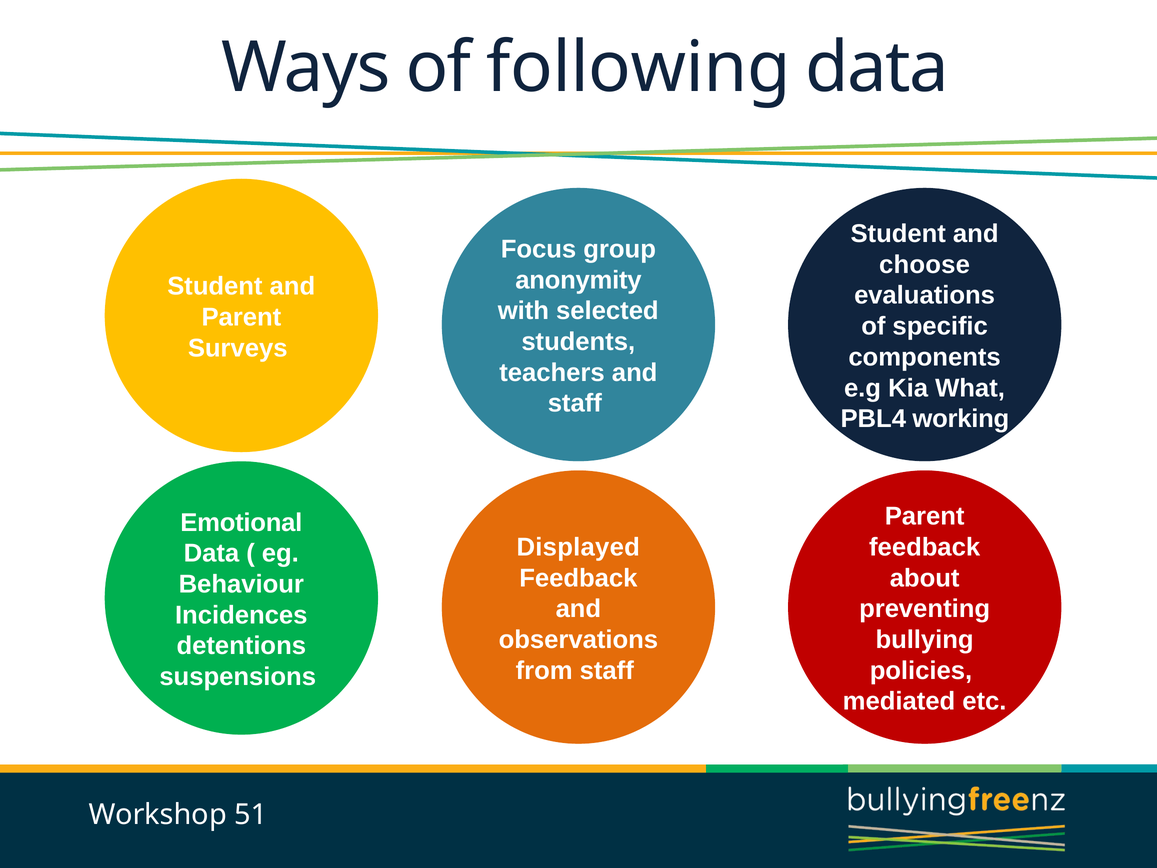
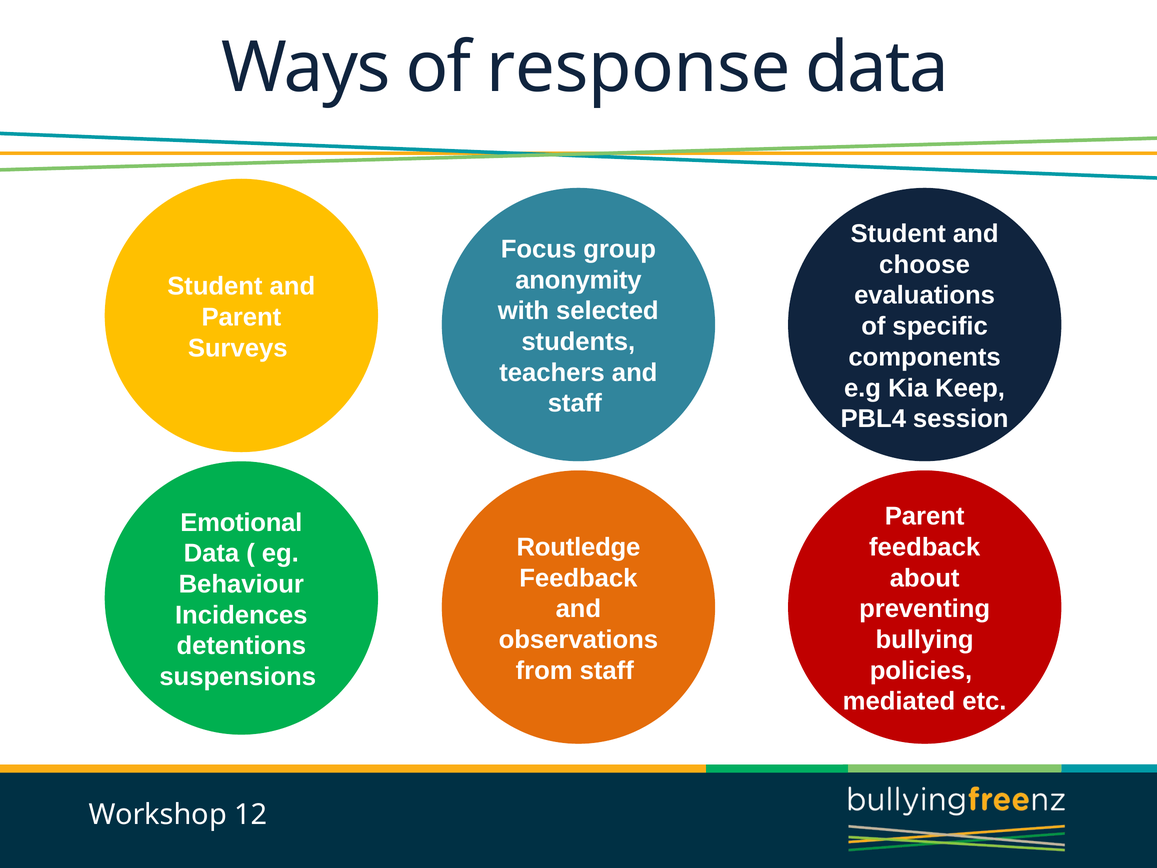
following: following -> response
What: What -> Keep
working: working -> session
Displayed: Displayed -> Routledge
51: 51 -> 12
